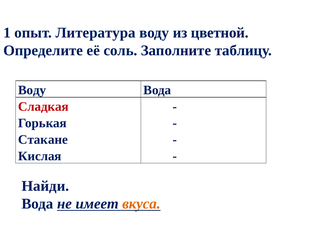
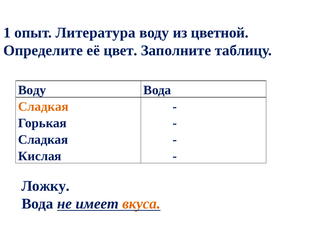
соль: соль -> цвет
Сладкая at (43, 107) colour: red -> orange
Стакане at (43, 140): Стакане -> Сладкая
Найди: Найди -> Ложку
